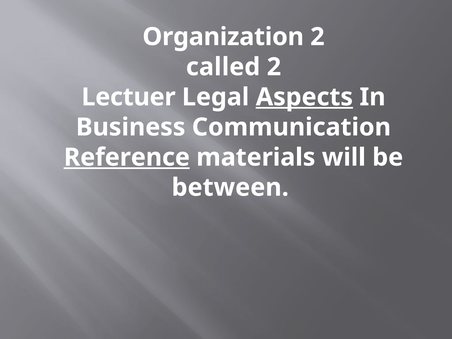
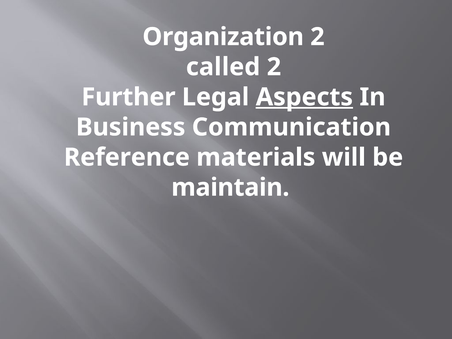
Lectuer: Lectuer -> Further
Reference underline: present -> none
between: between -> maintain
